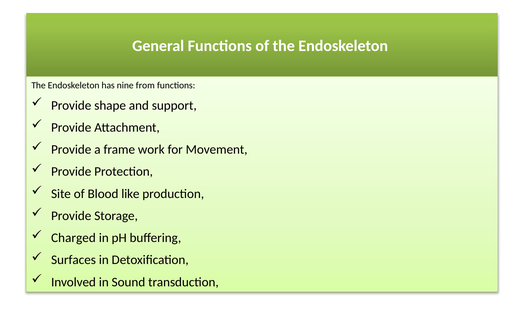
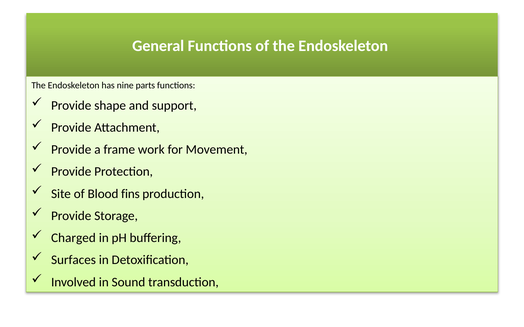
from: from -> parts
like: like -> fins
